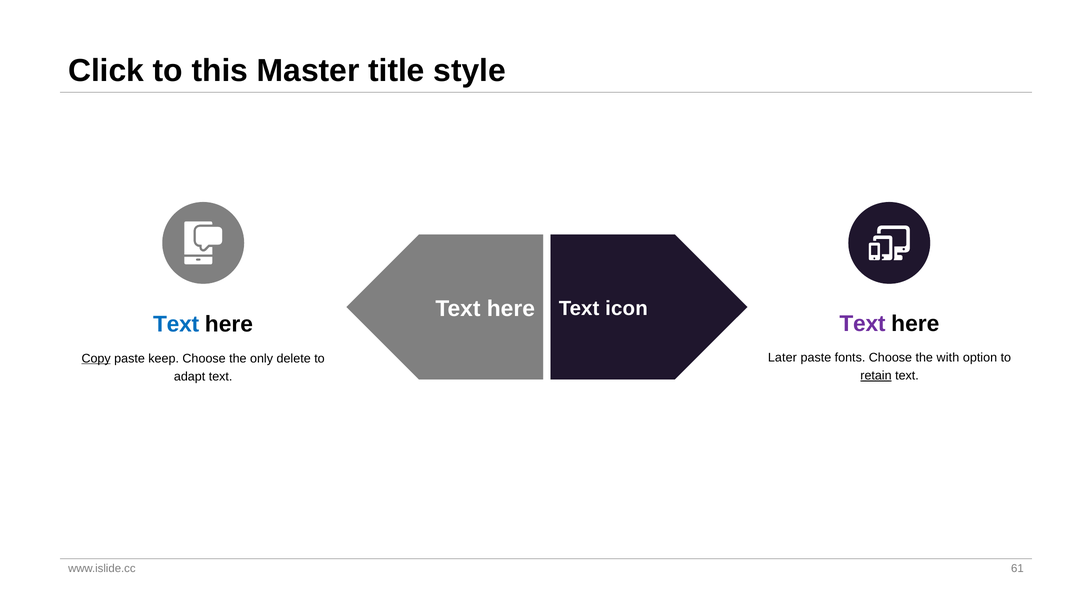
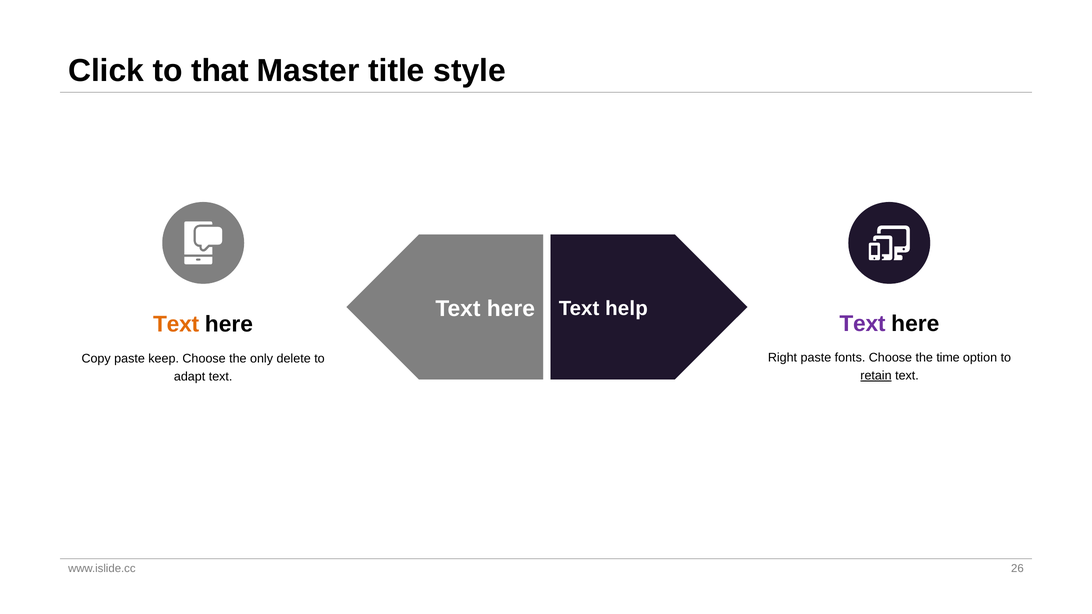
this: this -> that
icon: icon -> help
Text at (176, 324) colour: blue -> orange
Later: Later -> Right
with: with -> time
Copy underline: present -> none
61: 61 -> 26
